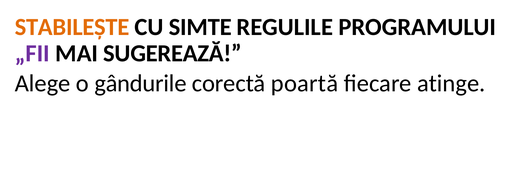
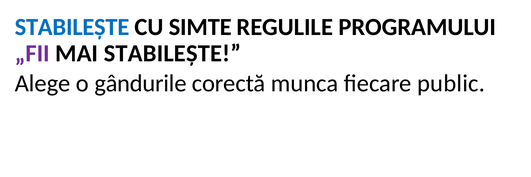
STABILEȘTE at (72, 27) colour: orange -> blue
MAI SUGEREAZĂ: SUGEREAZĂ -> STABILEȘTE
poartă: poartă -> munca
atinge: atinge -> public
